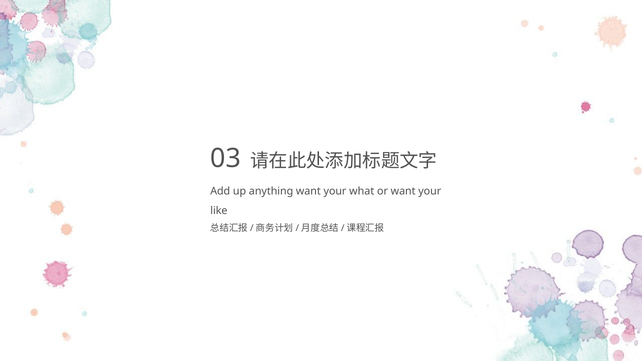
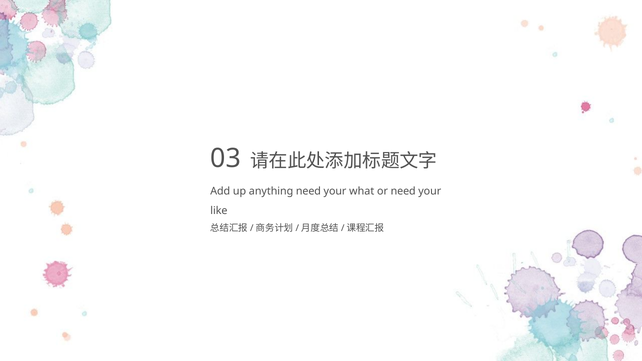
anything want: want -> need
or want: want -> need
